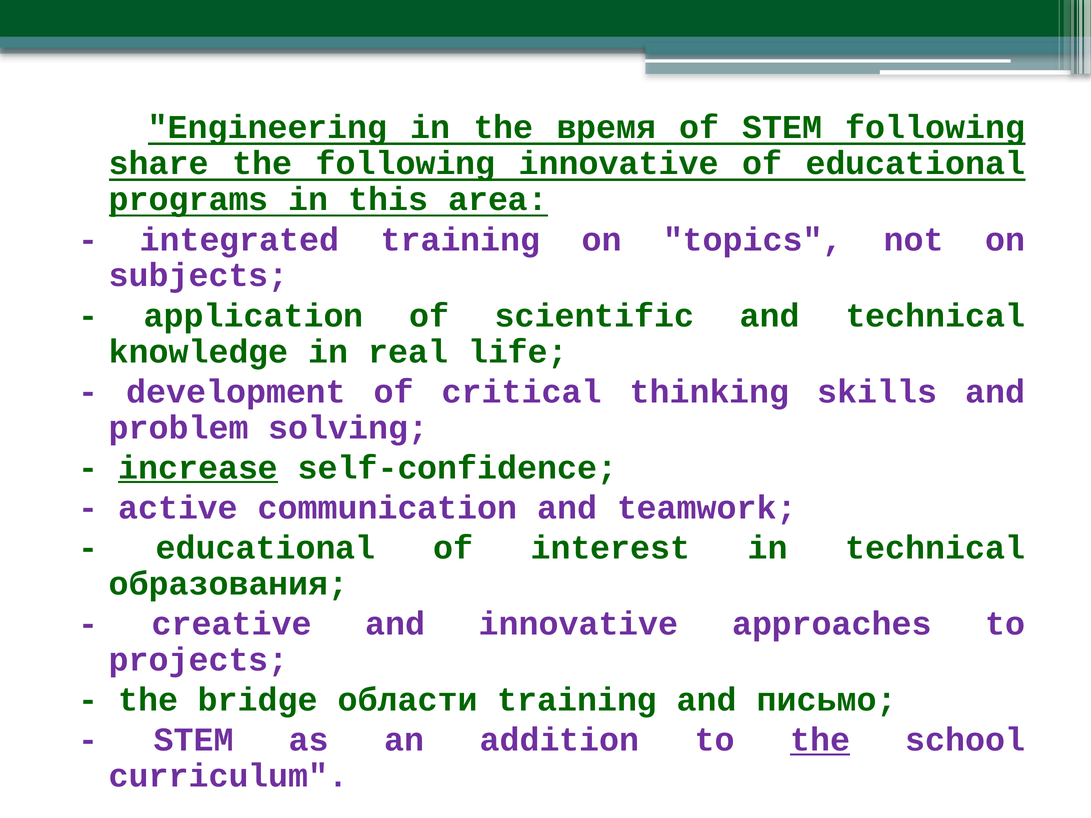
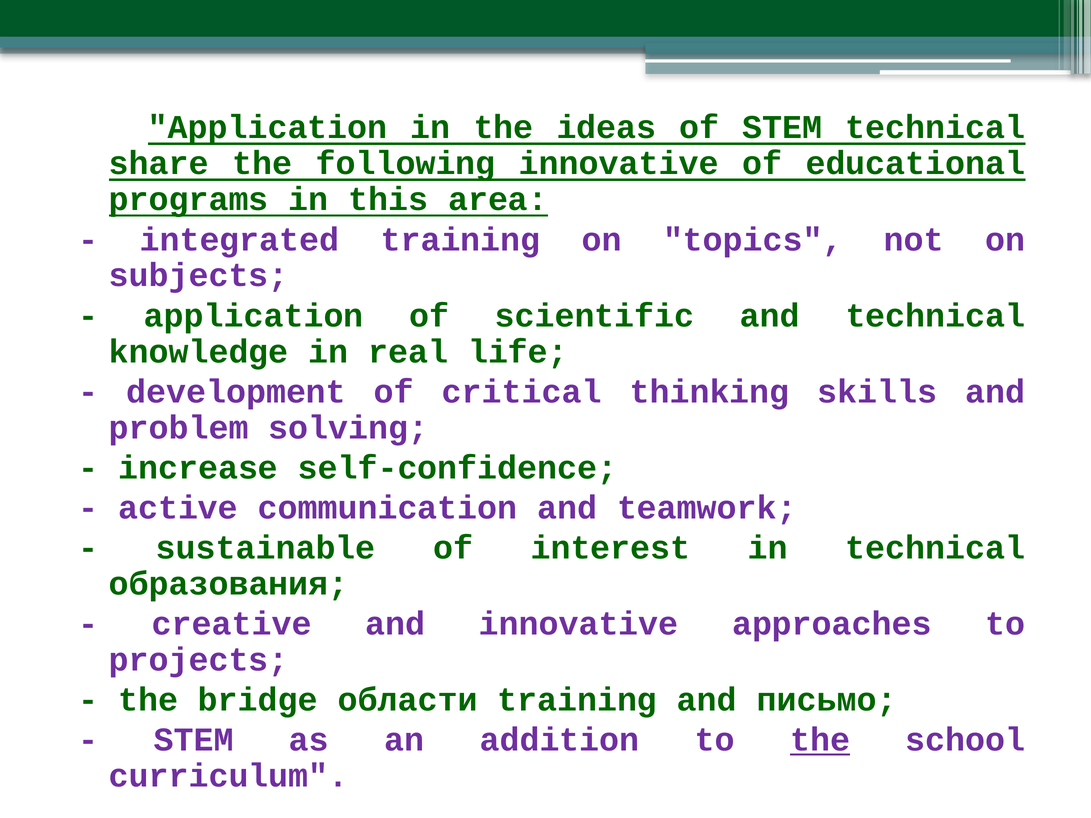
Engineering at (268, 128): Engineering -> Application
время: время -> ideas
STEM following: following -> technical
increase underline: present -> none
educational at (266, 548): educational -> sustainable
